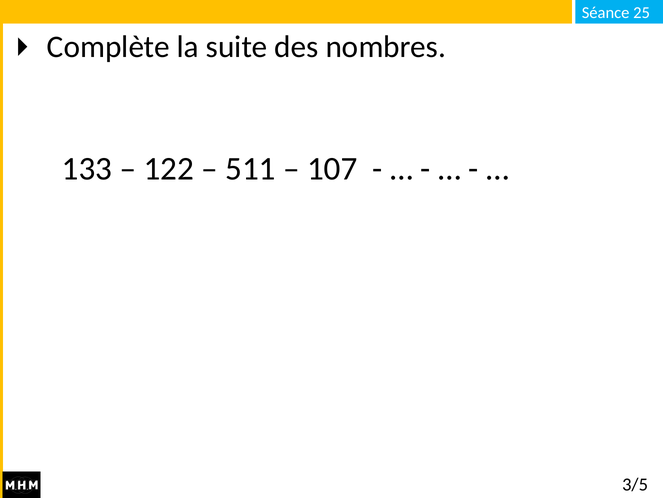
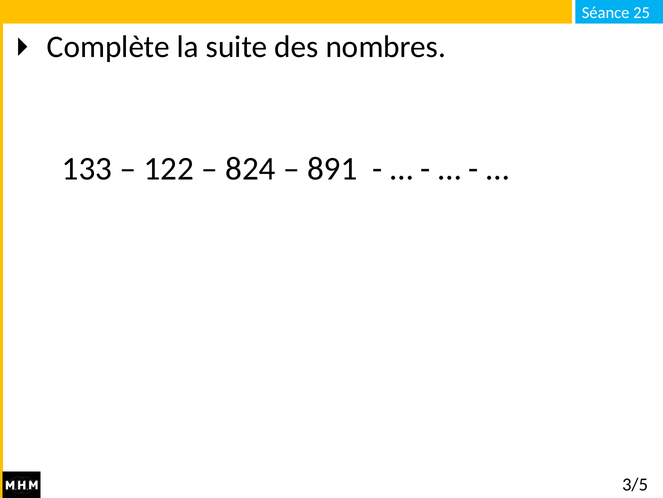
511: 511 -> 824
107: 107 -> 891
